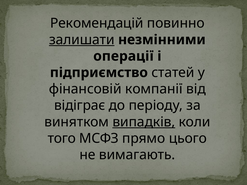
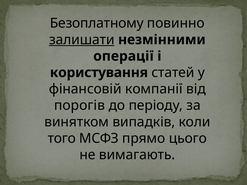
Рекомендацій: Рекомендацій -> Безоплатному
підприємство: підприємство -> користування
відіграє: відіграє -> порогів
випадків underline: present -> none
